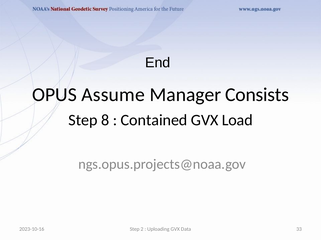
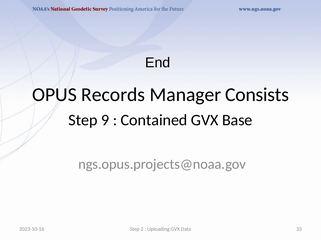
Assume: Assume -> Records
8: 8 -> 9
Load: Load -> Base
